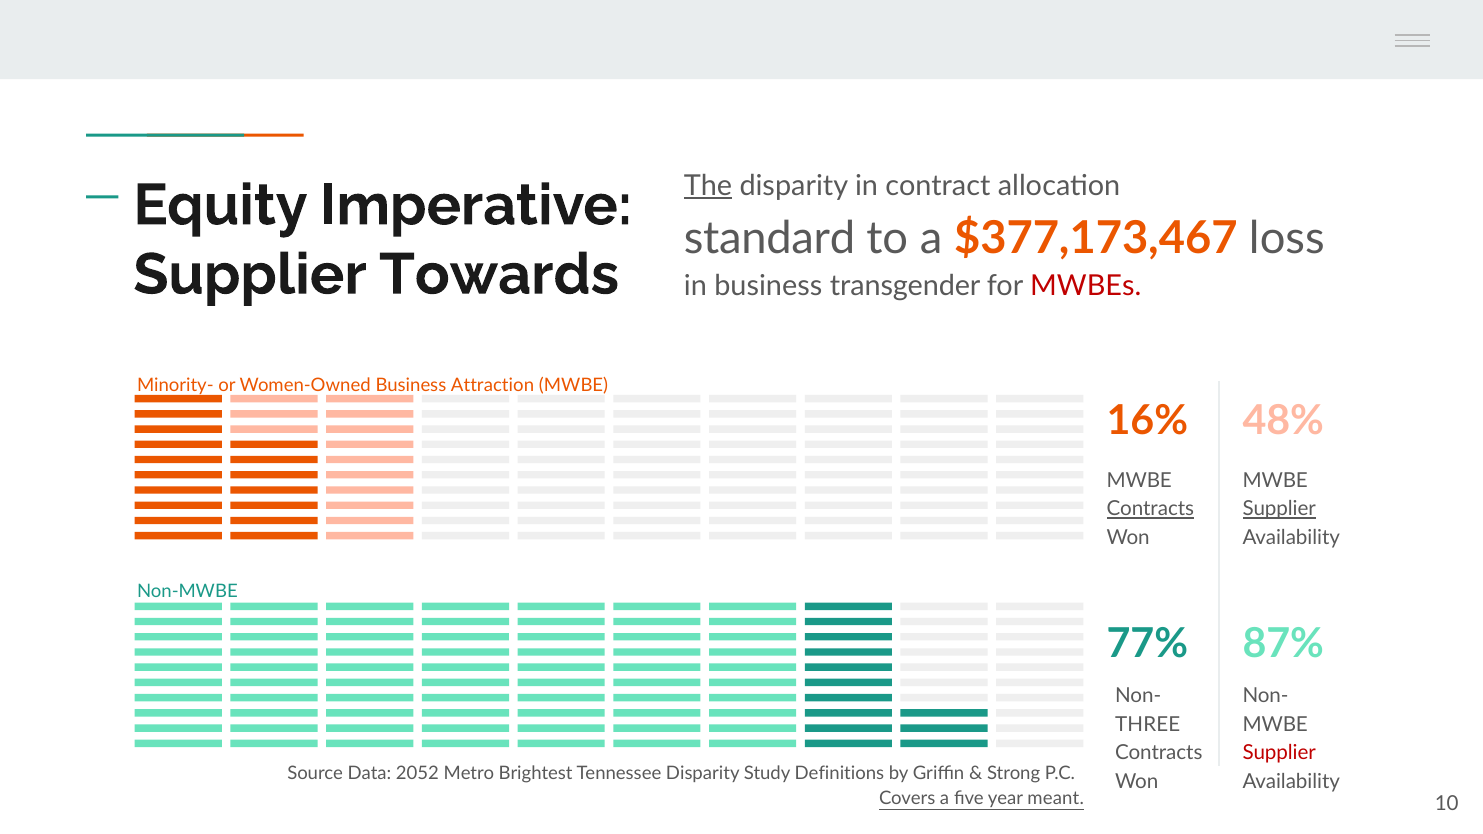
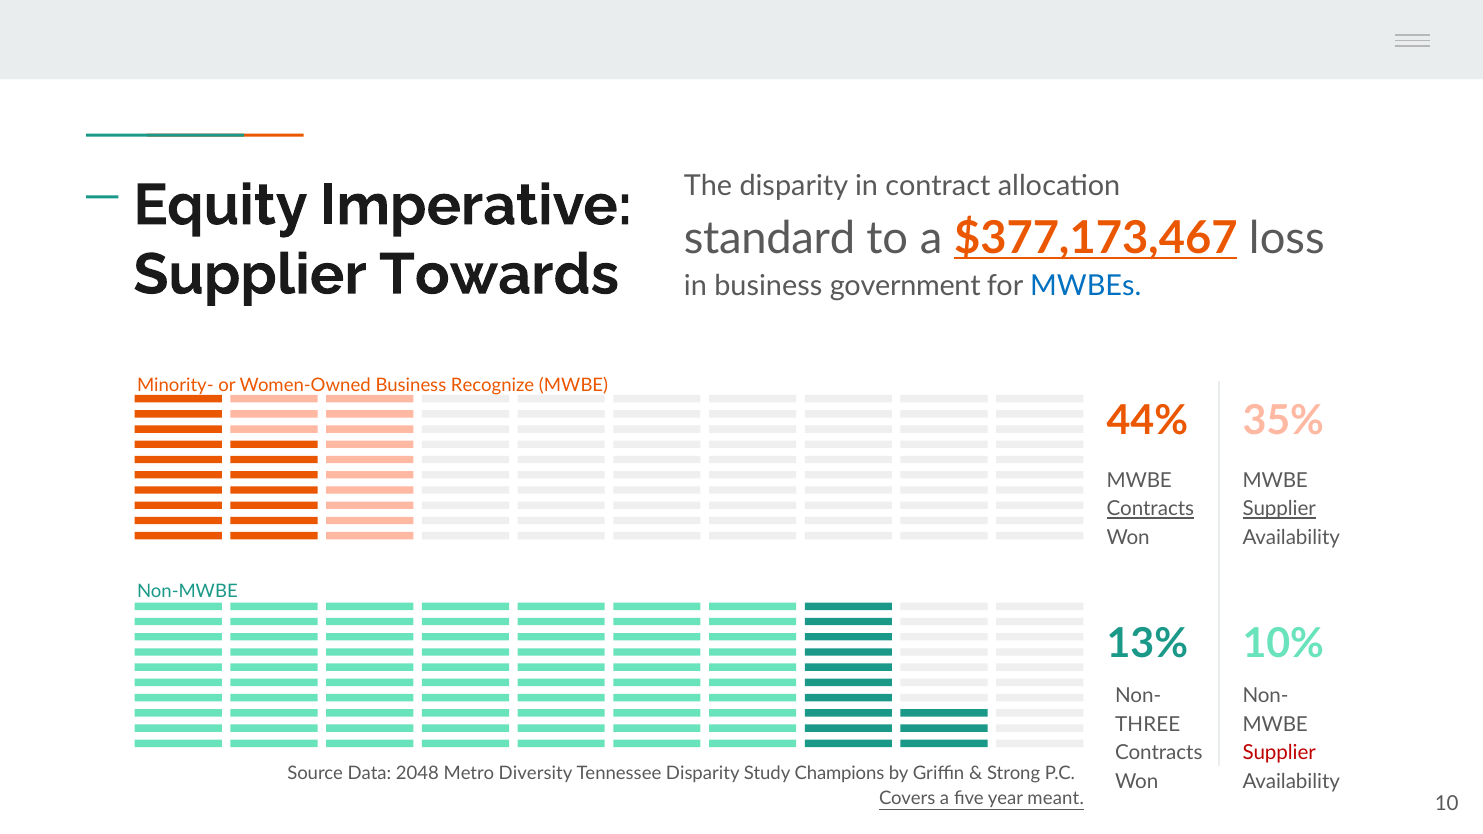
The underline: present -> none
$377,173,467 underline: none -> present
transgender: transgender -> government
MWBEs colour: red -> blue
Attraction: Attraction -> Recognize
16%: 16% -> 44%
48%: 48% -> 35%
77%: 77% -> 13%
87%: 87% -> 10%
2052: 2052 -> 2048
Brightest: Brightest -> Diversity
Definitions: Definitions -> Champions
